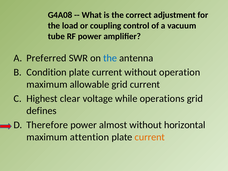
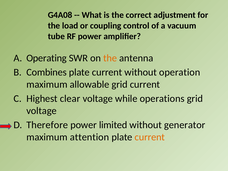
Preferred: Preferred -> Operating
the at (110, 58) colour: blue -> orange
Condition: Condition -> Combines
defines at (42, 111): defines -> voltage
almost: almost -> limited
horizontal: horizontal -> generator
